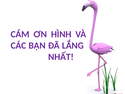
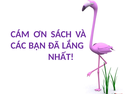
HÌNH: HÌNH -> SÁCH
